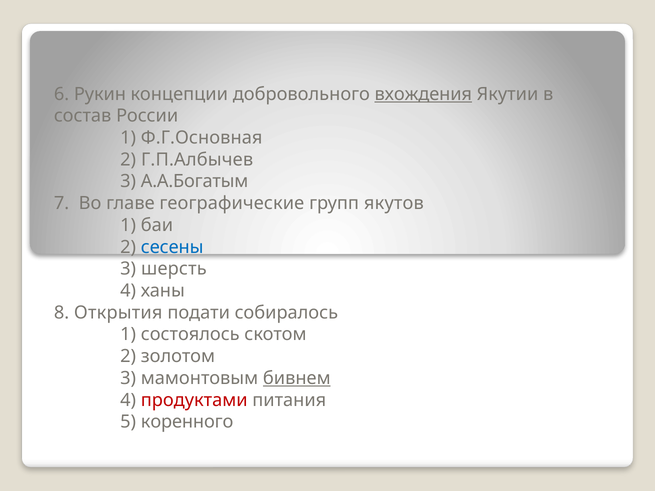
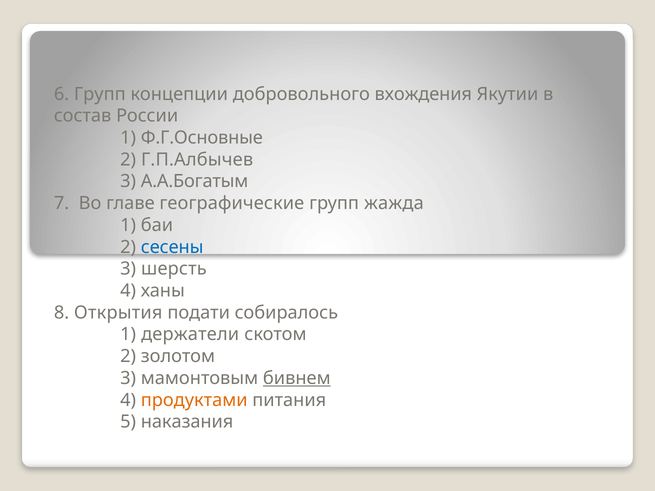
6 Рукин: Рукин -> Групп
вхождения underline: present -> none
Ф.Г.Основная: Ф.Г.Основная -> Ф.Г.Основные
якутов: якутов -> жажда
состоялось: состоялось -> держатели
продуктами colour: red -> orange
коренного: коренного -> наказания
